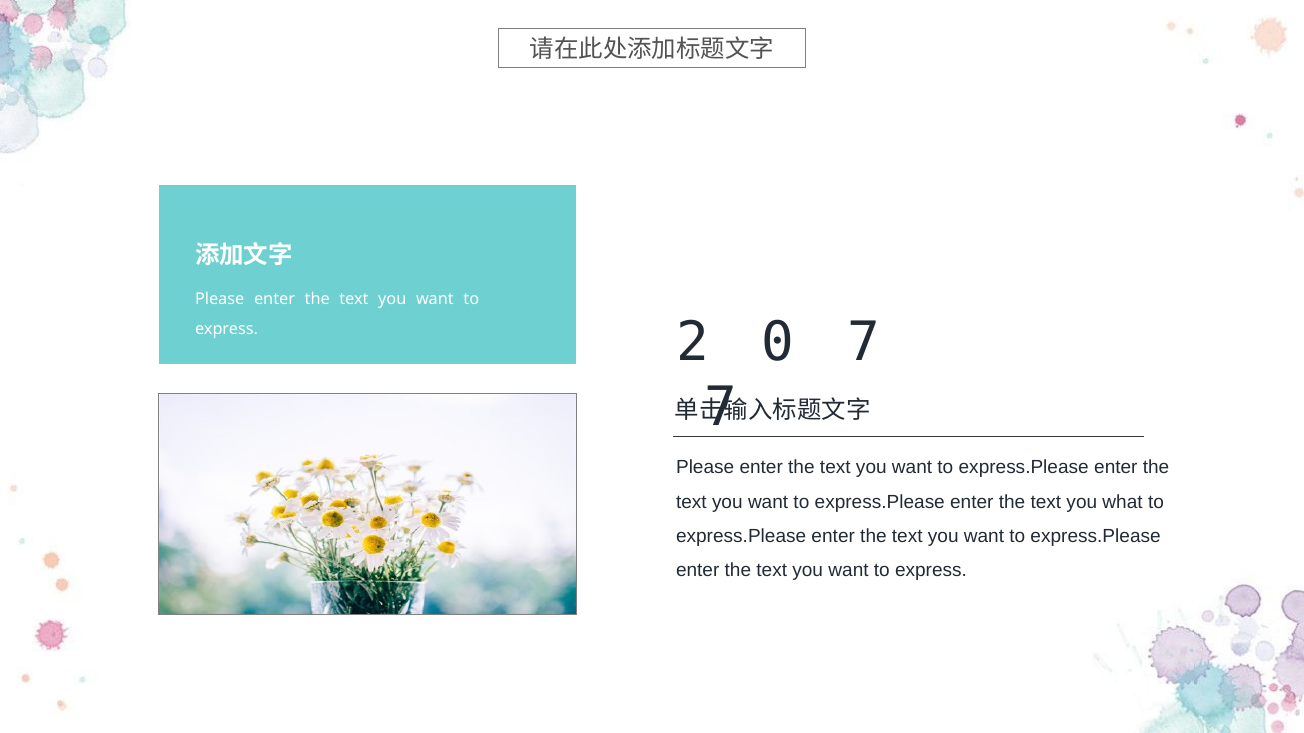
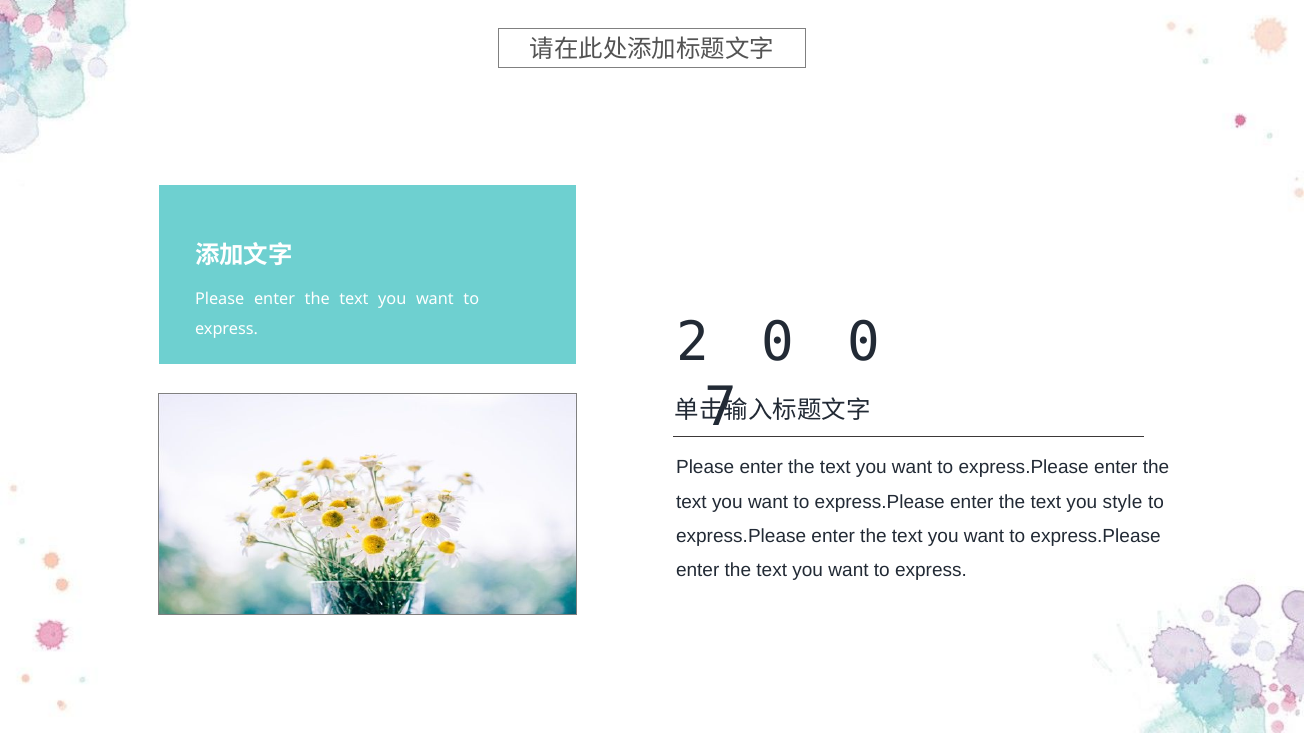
0 7: 7 -> 0
what: what -> style
